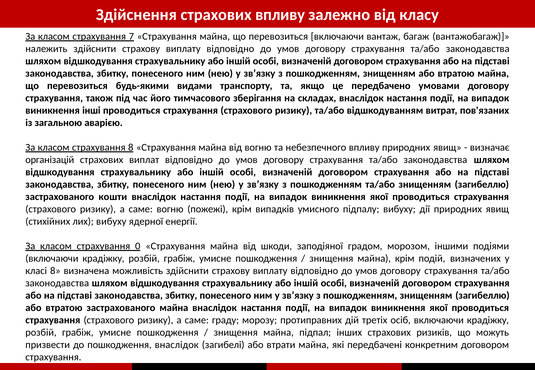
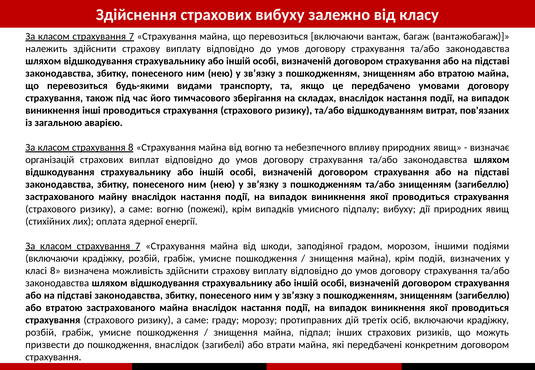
страхових впливу: впливу -> вибуху
кошти: кошти -> майну
лих вибуху: вибуху -> оплата
0 at (138, 246): 0 -> 7
